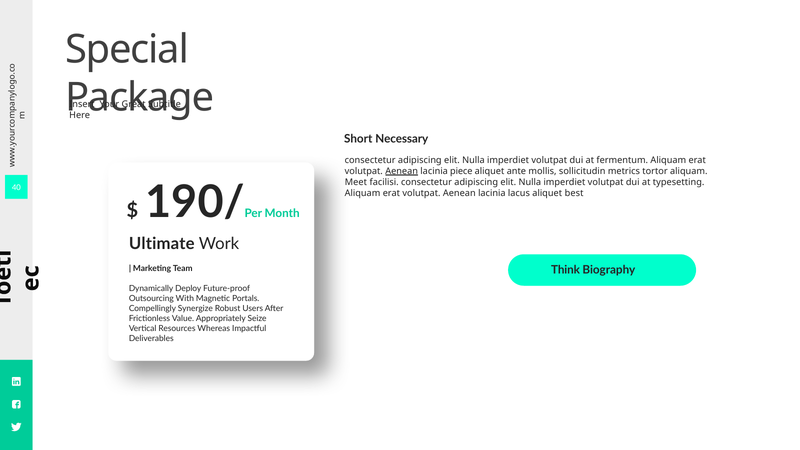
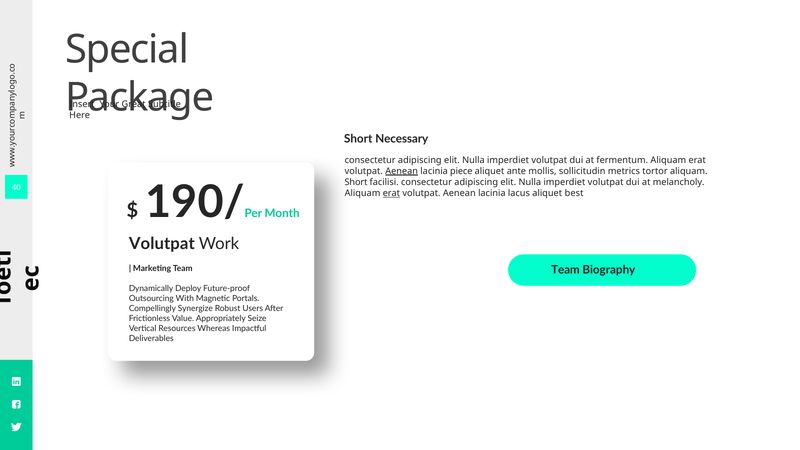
Meet at (356, 182): Meet -> Short
typesetting: typesetting -> melancholy
erat at (391, 193) underline: none -> present
Ultimate at (162, 244): Ultimate -> Volutpat
Think at (565, 270): Think -> Team
